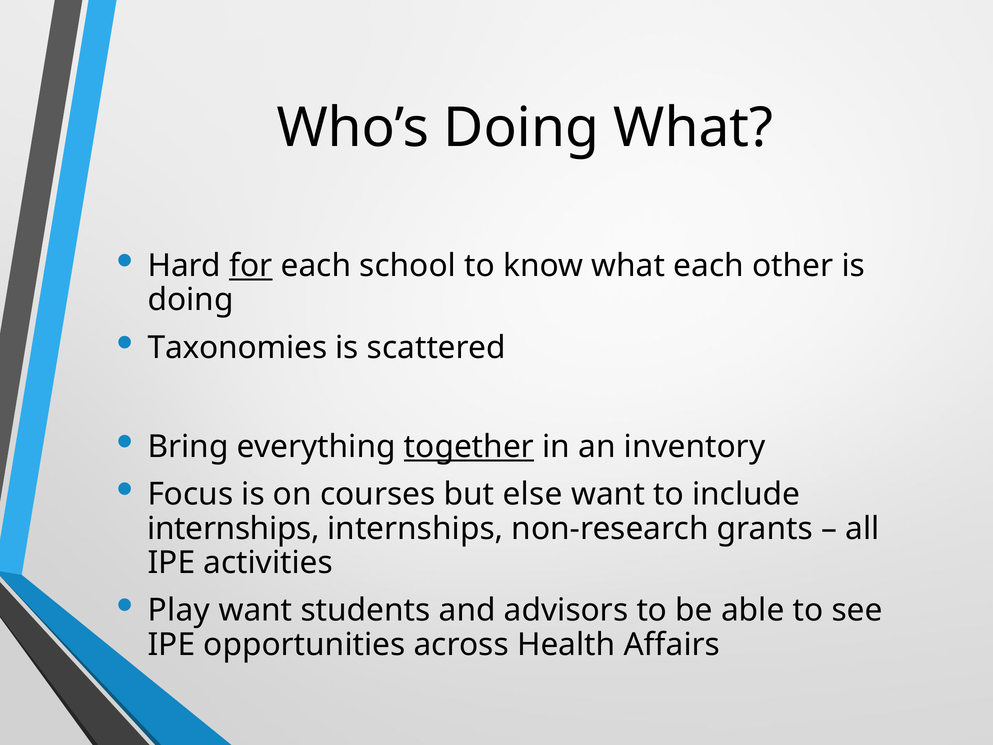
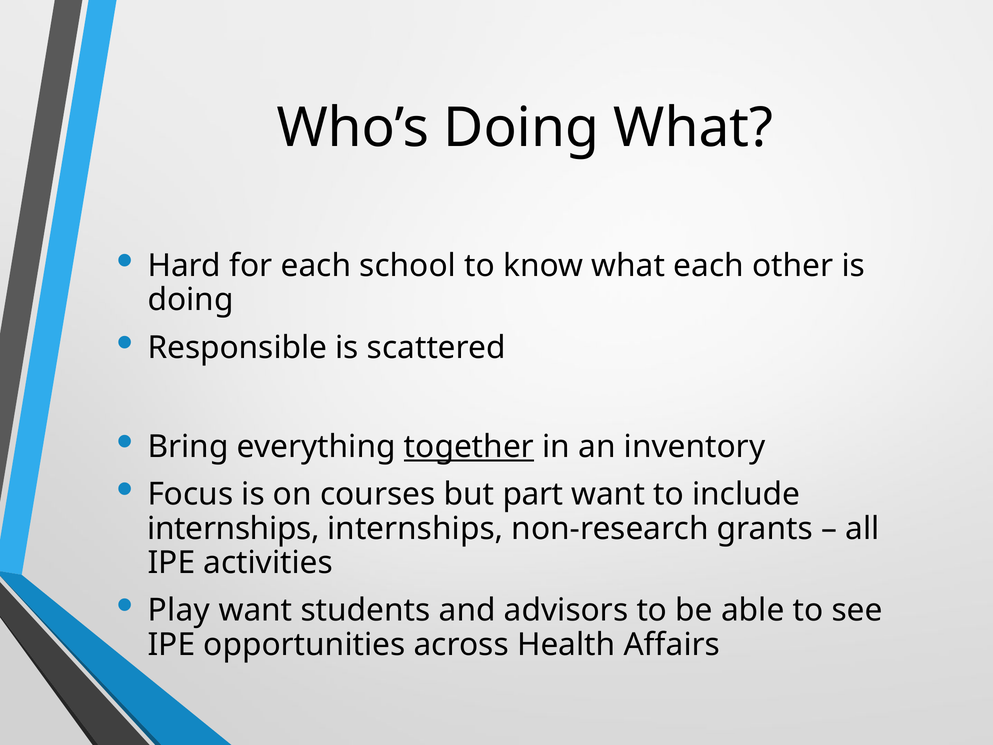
for underline: present -> none
Taxonomies: Taxonomies -> Responsible
else: else -> part
